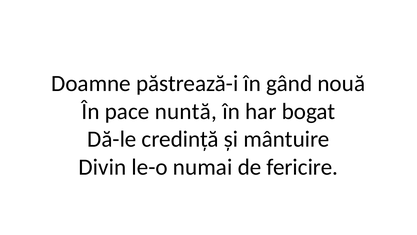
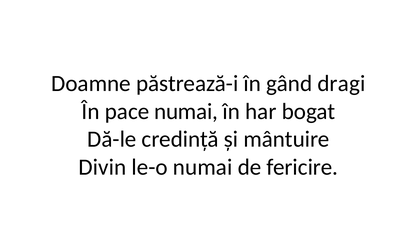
nouă: nouă -> dragi
pace nuntă: nuntă -> numai
